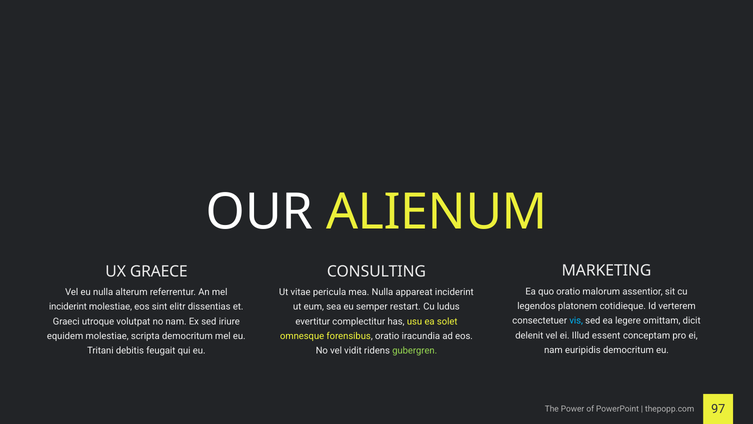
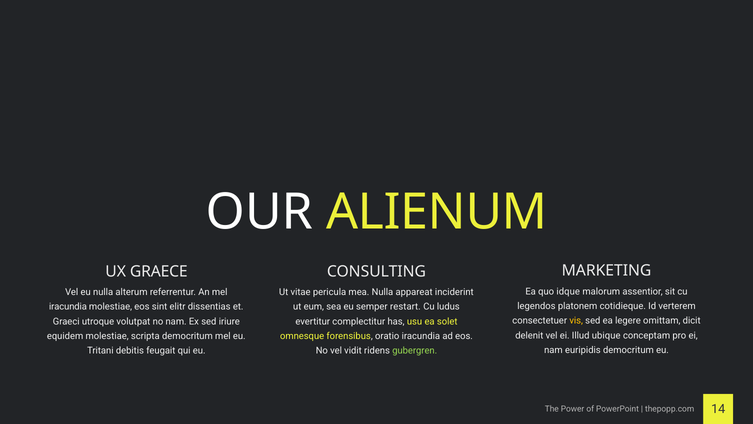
quo oratio: oratio -> idque
inciderint at (68, 306): inciderint -> iracundia
vis colour: light blue -> yellow
essent: essent -> ubique
97: 97 -> 14
